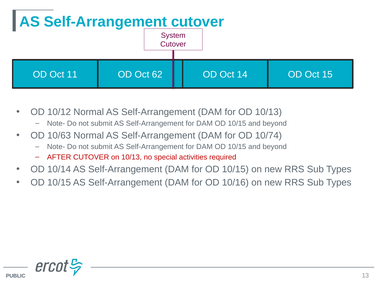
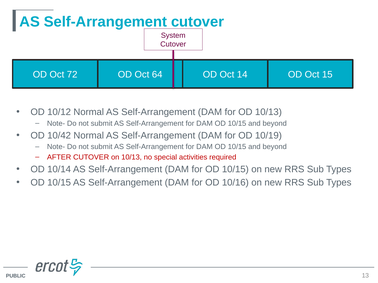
11: 11 -> 72
62: 62 -> 64
10/63: 10/63 -> 10/42
10/74: 10/74 -> 10/19
